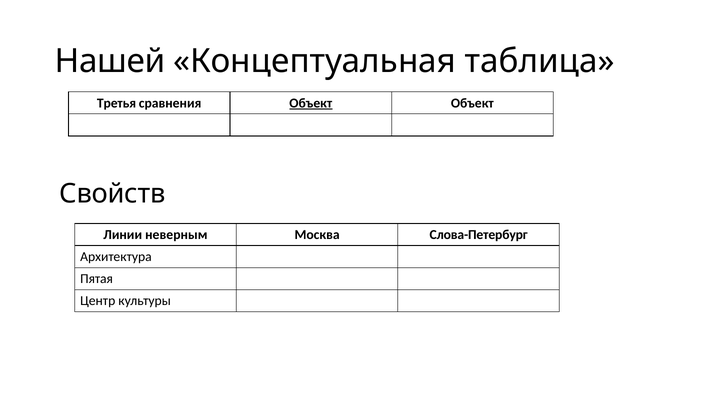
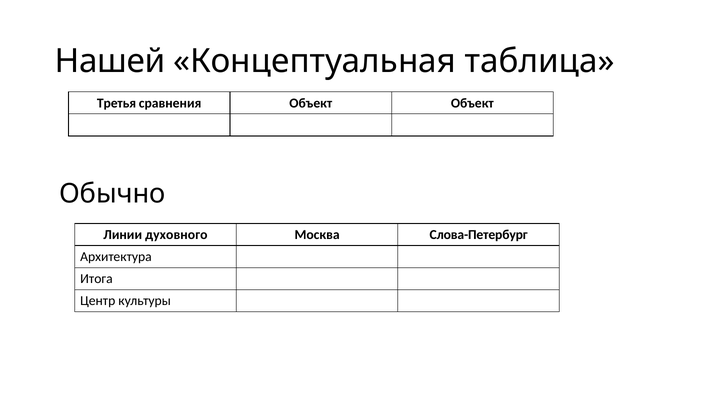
Объект at (311, 103) underline: present -> none
Свойств: Свойств -> Обычно
неверным: неверным -> духовного
Пятая: Пятая -> Итога
